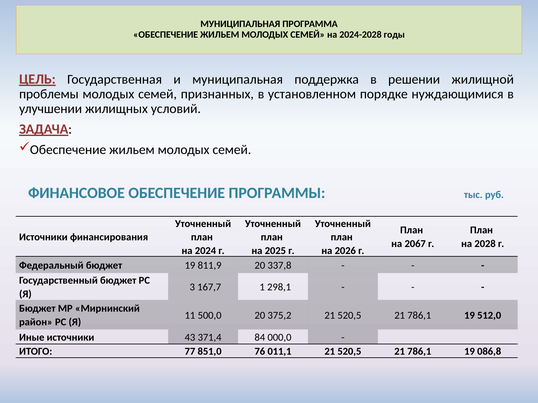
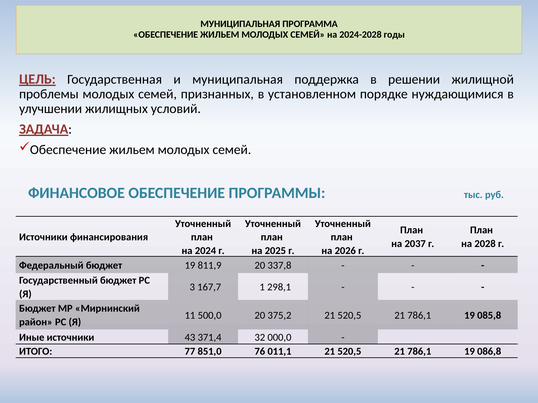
2067: 2067 -> 2037
512,0: 512,0 -> 085,8
84: 84 -> 32
